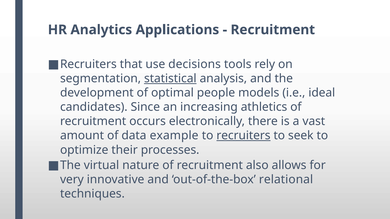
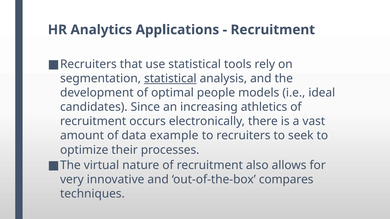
use decisions: decisions -> statistical
recruiters at (243, 136) underline: present -> none
relational: relational -> compares
